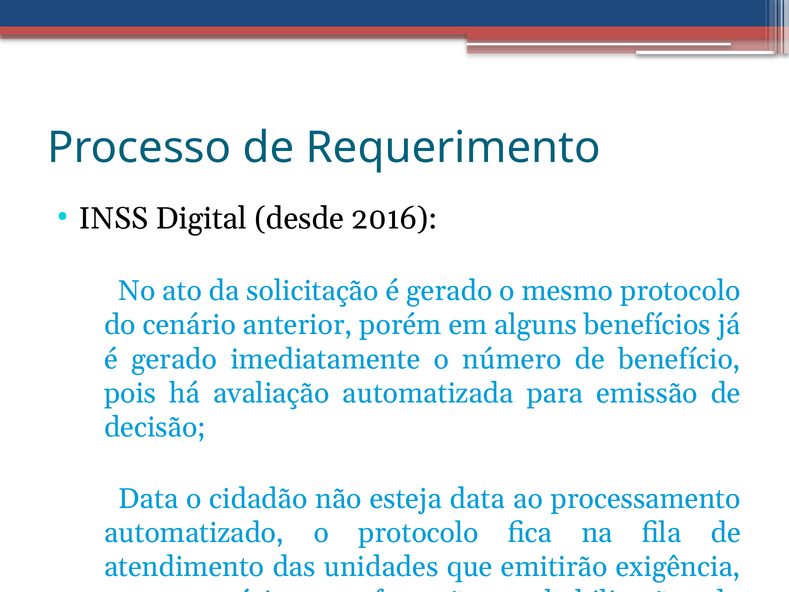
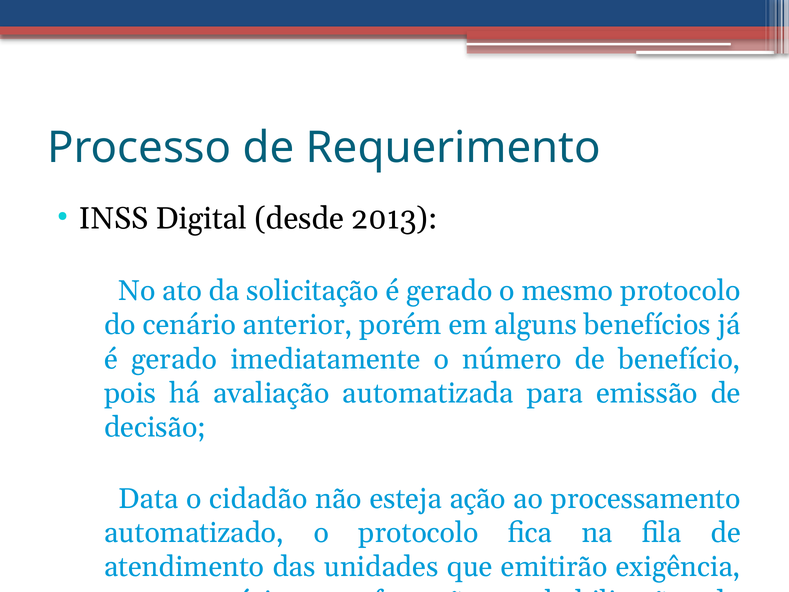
2016: 2016 -> 2013
esteja data: data -> ação
